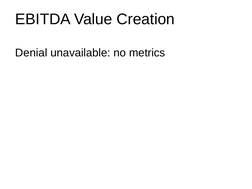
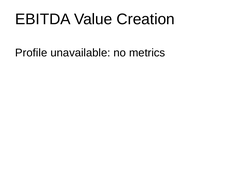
Denial: Denial -> Profile
